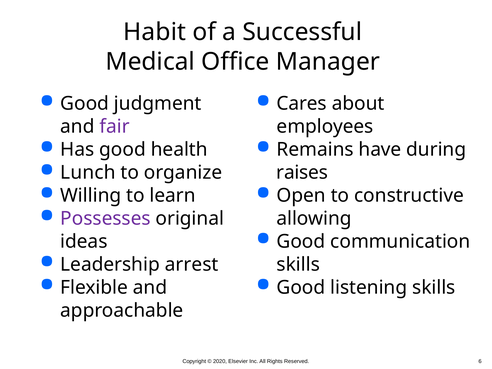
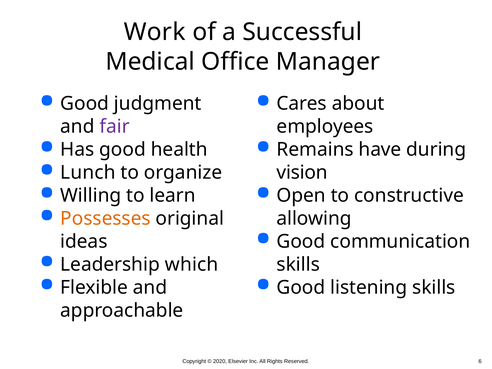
Habit: Habit -> Work
raises: raises -> vision
Possesses colour: purple -> orange
arrest: arrest -> which
